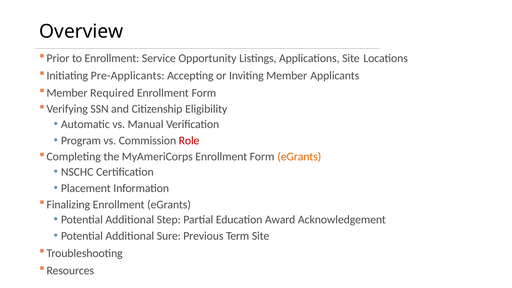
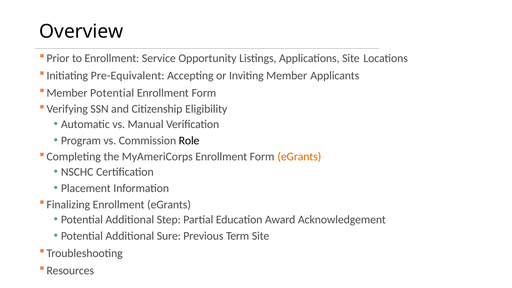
Pre-Applicants: Pre-Applicants -> Pre-Equivalent
Member Required: Required -> Potential
Role colour: red -> black
